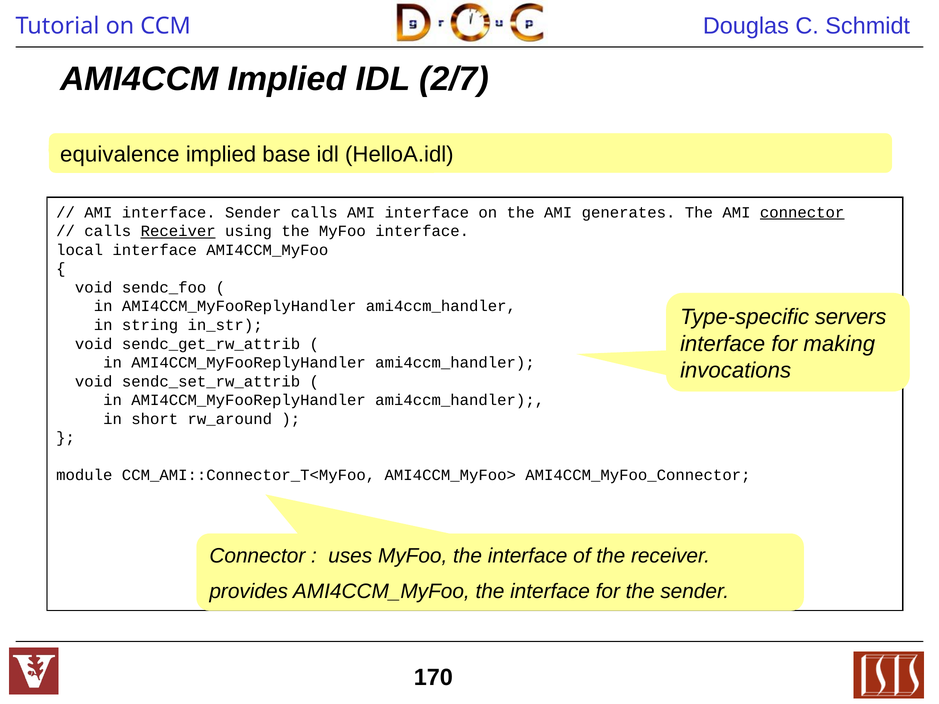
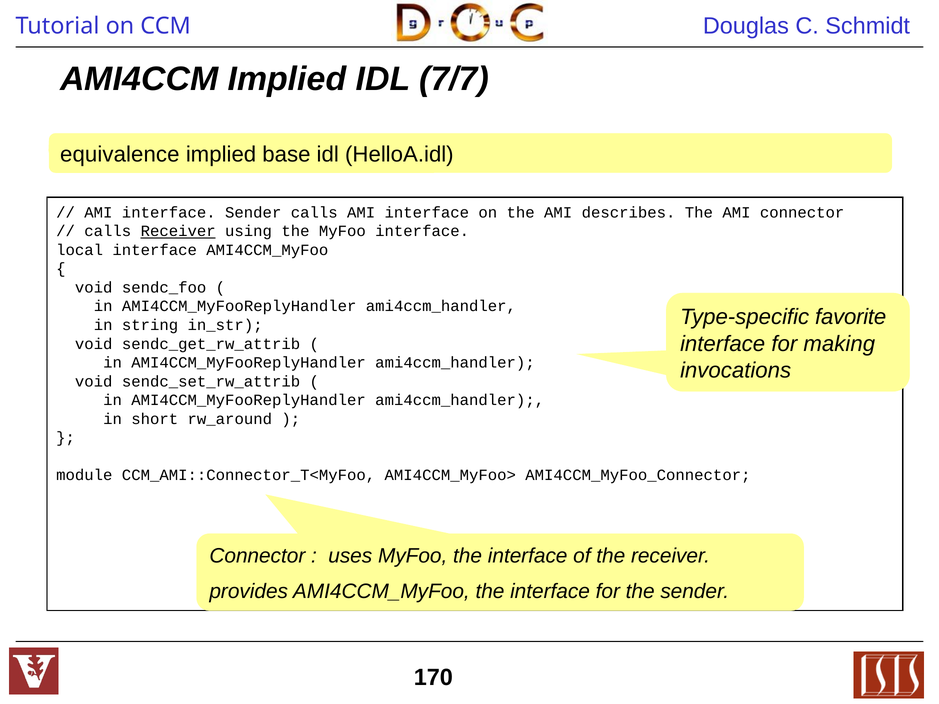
2/7: 2/7 -> 7/7
generates: generates -> describes
connector at (802, 213) underline: present -> none
servers: servers -> favorite
